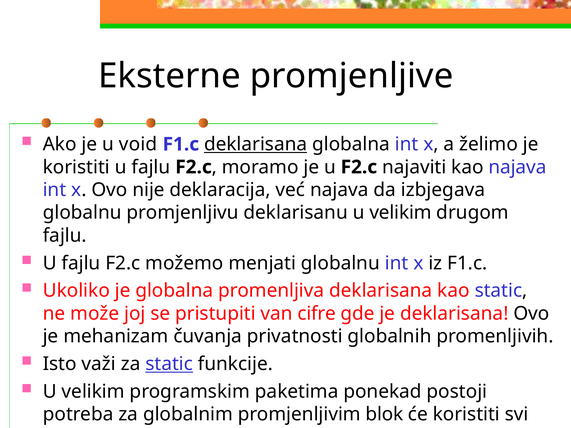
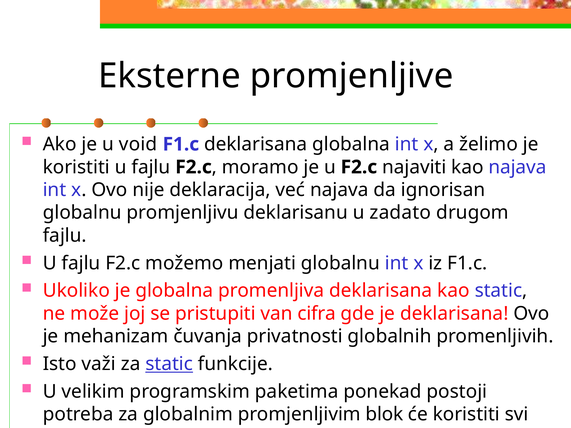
deklarisana at (256, 144) underline: present -> none
izbjegava: izbjegava -> ignorisan
deklarisanu u velikim: velikim -> zadato
cifre: cifre -> cifra
